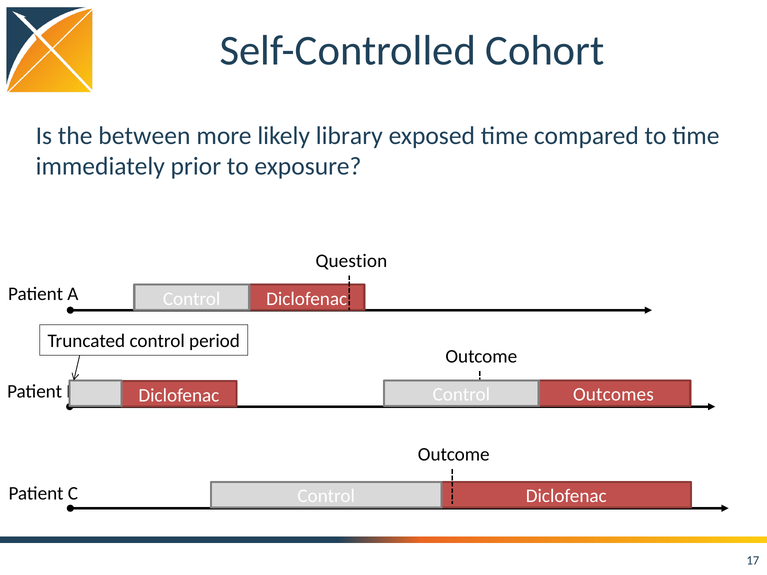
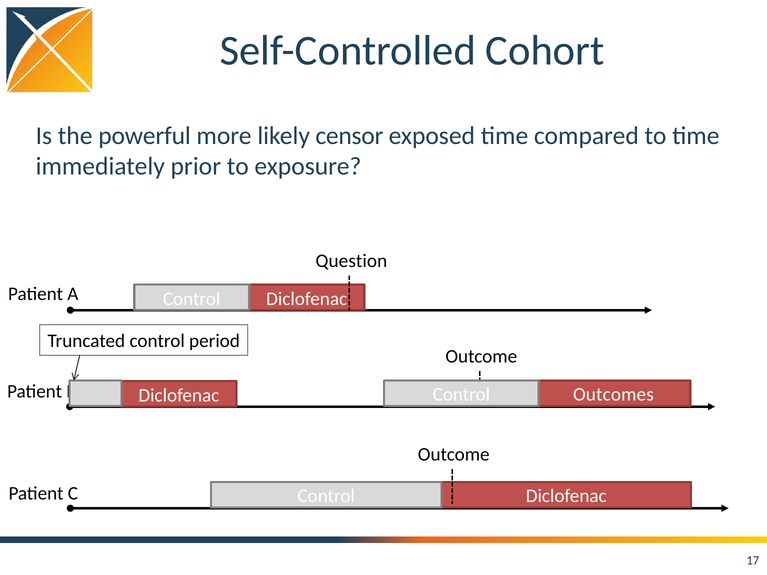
between: between -> powerful
library: library -> censor
